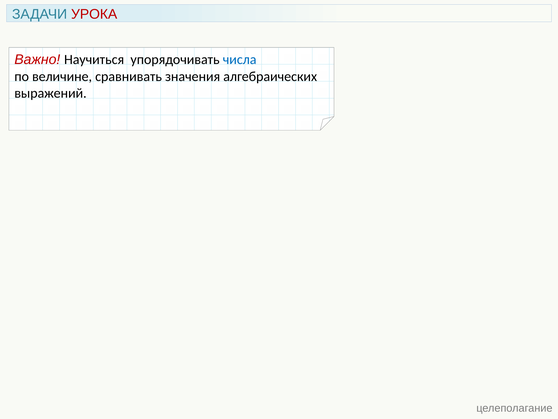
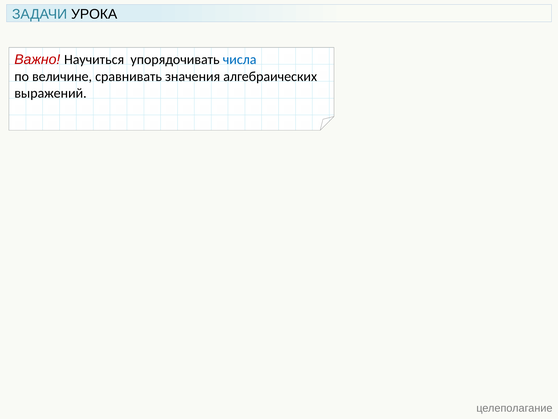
УРОКА colour: red -> black
